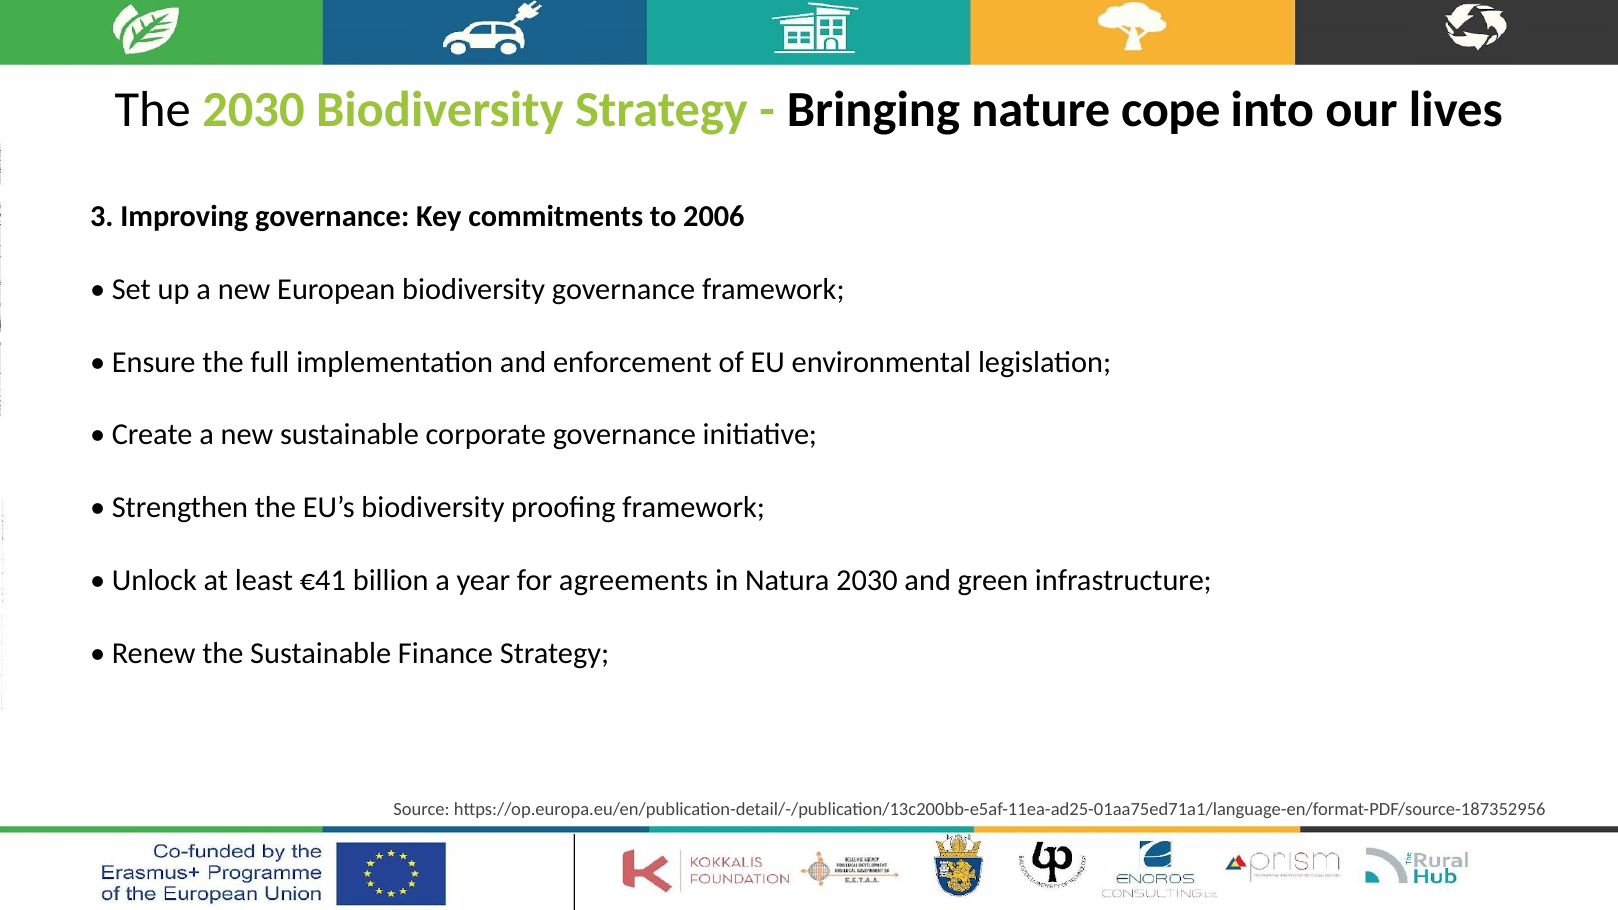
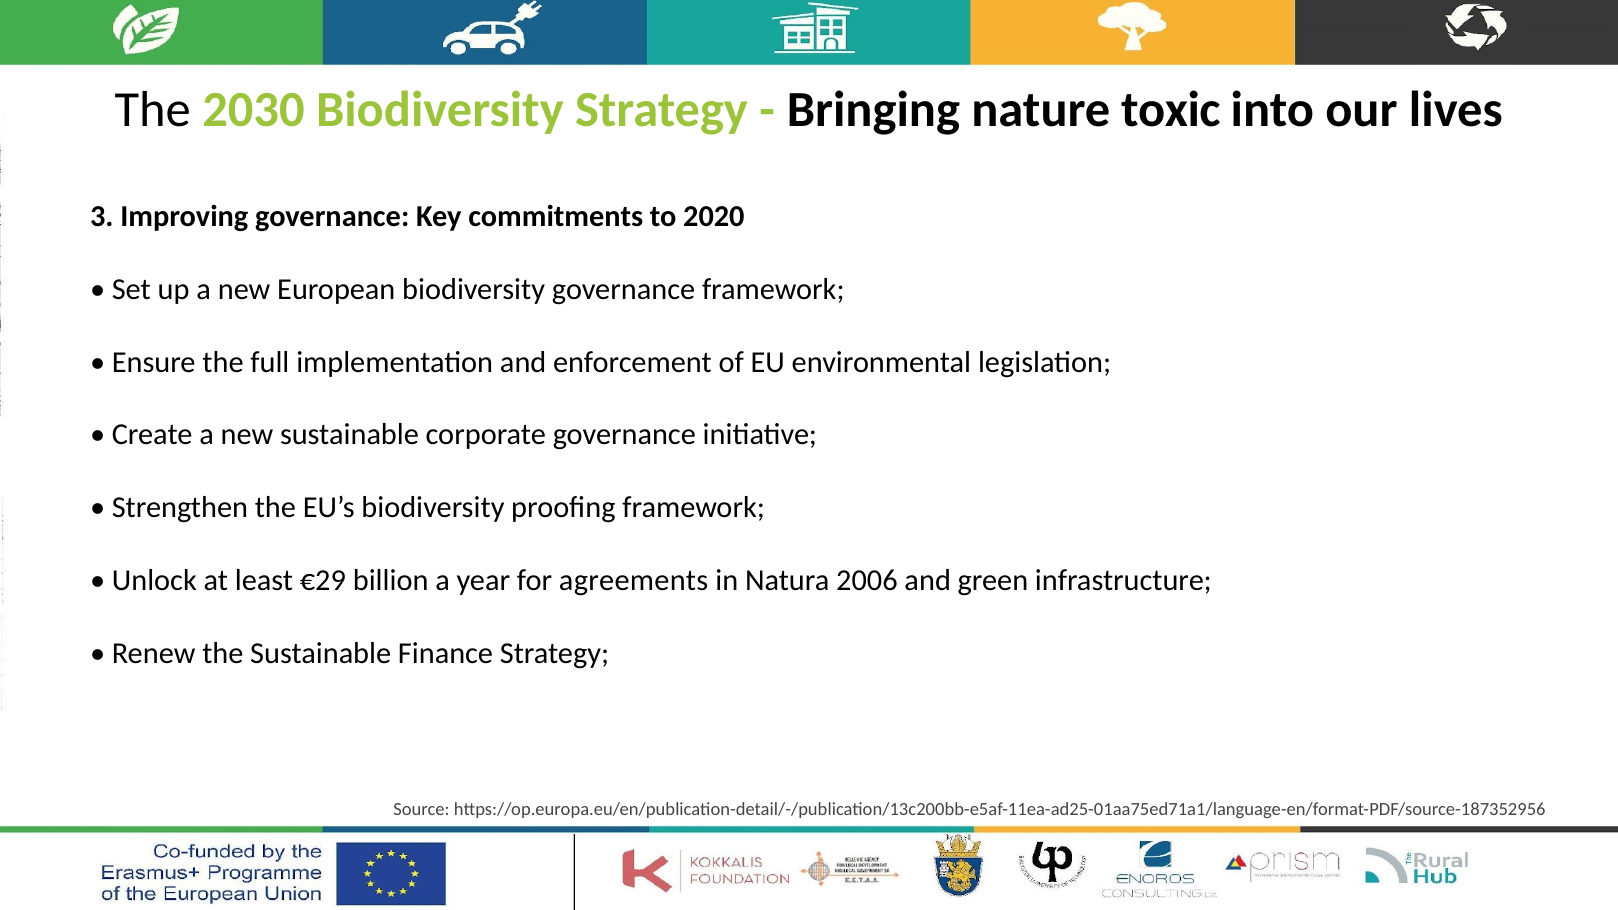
cope: cope -> toxic
2006: 2006 -> 2020
€41: €41 -> €29
Natura 2030: 2030 -> 2006
